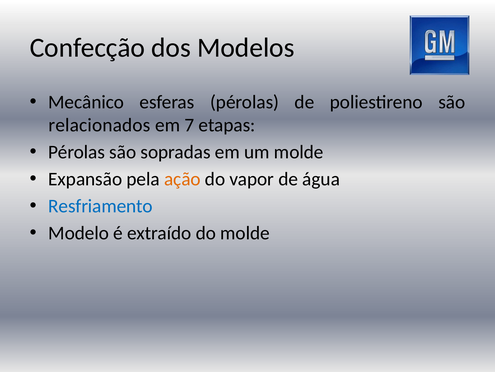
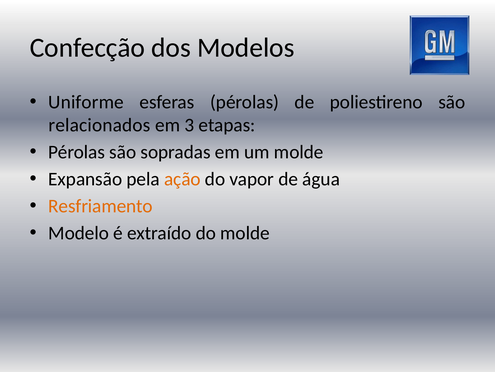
Mecânico: Mecânico -> Uniforme
7: 7 -> 3
Resfriamento colour: blue -> orange
